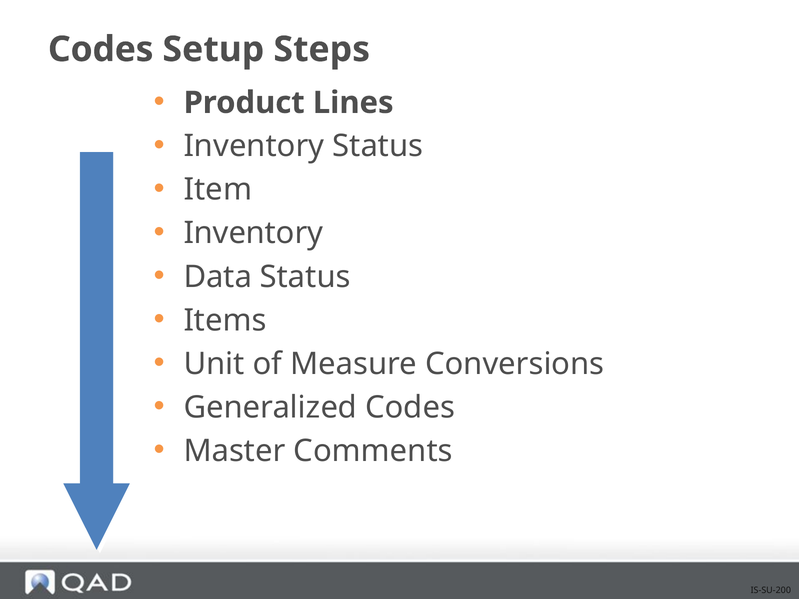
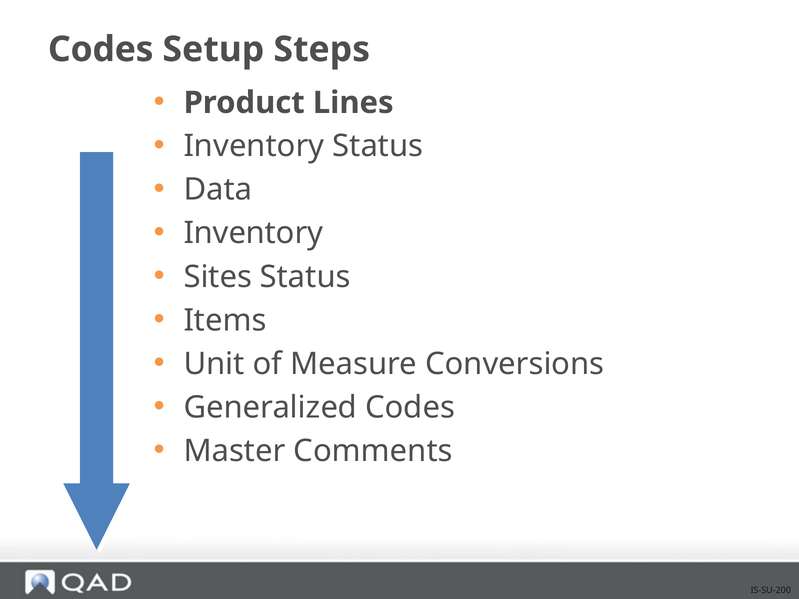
Item: Item -> Data
Data: Data -> Sites
